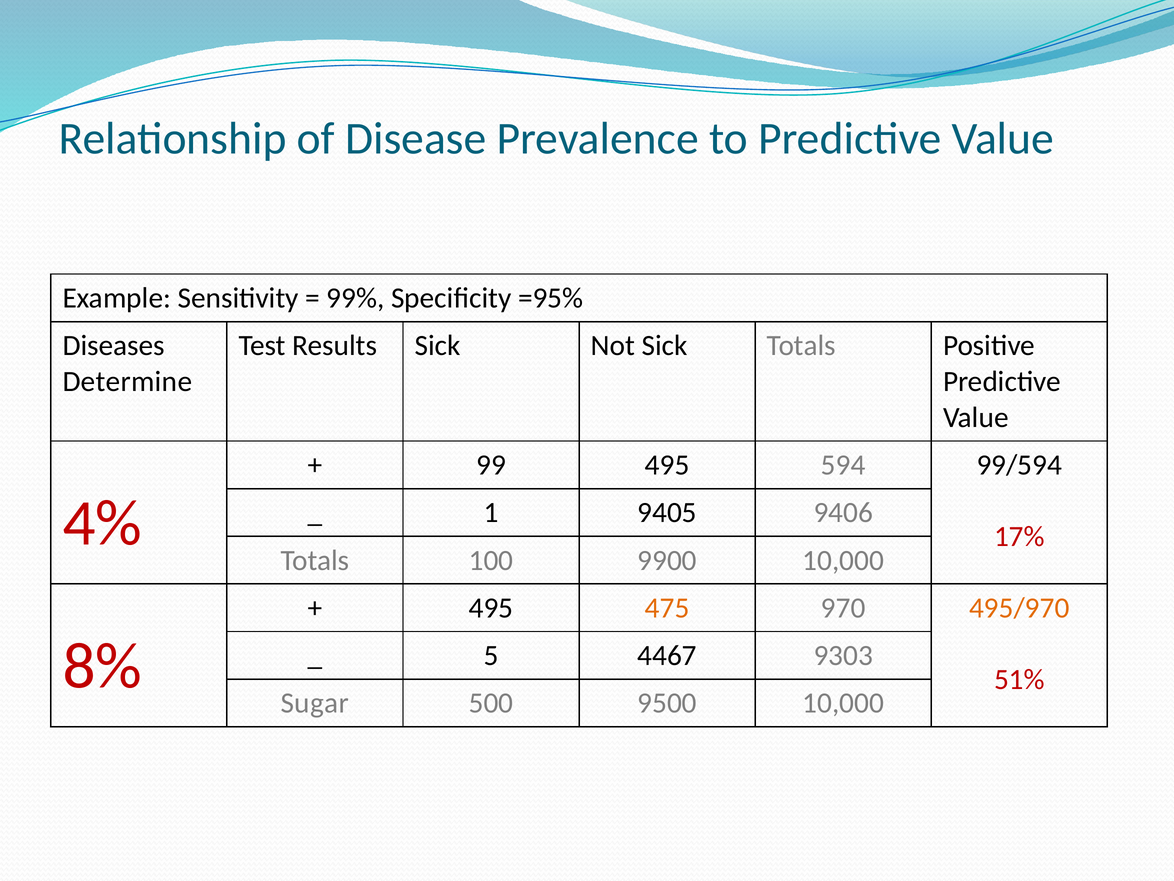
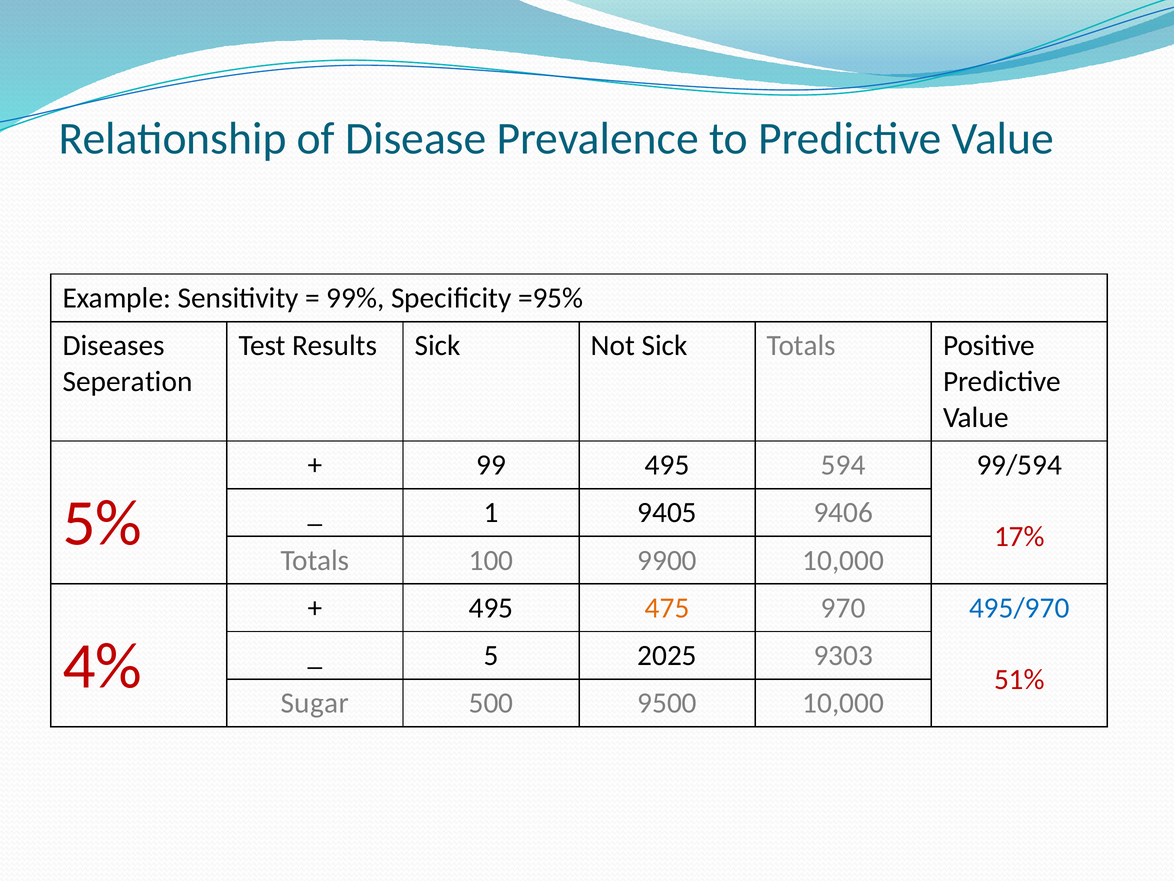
Determine: Determine -> Seperation
4%: 4% -> 5%
495/970 colour: orange -> blue
8%: 8% -> 4%
4467: 4467 -> 2025
